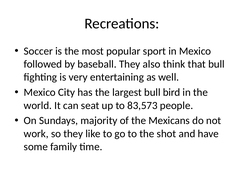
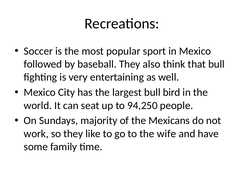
83,573: 83,573 -> 94,250
shot: shot -> wife
